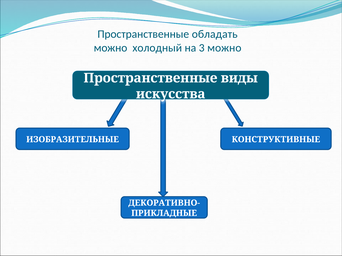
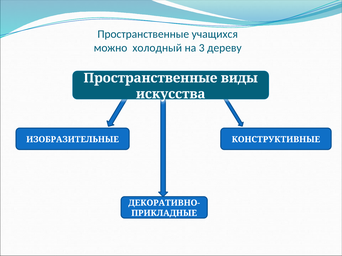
обладать: обладать -> учащихся
3 можно: можно -> дереву
